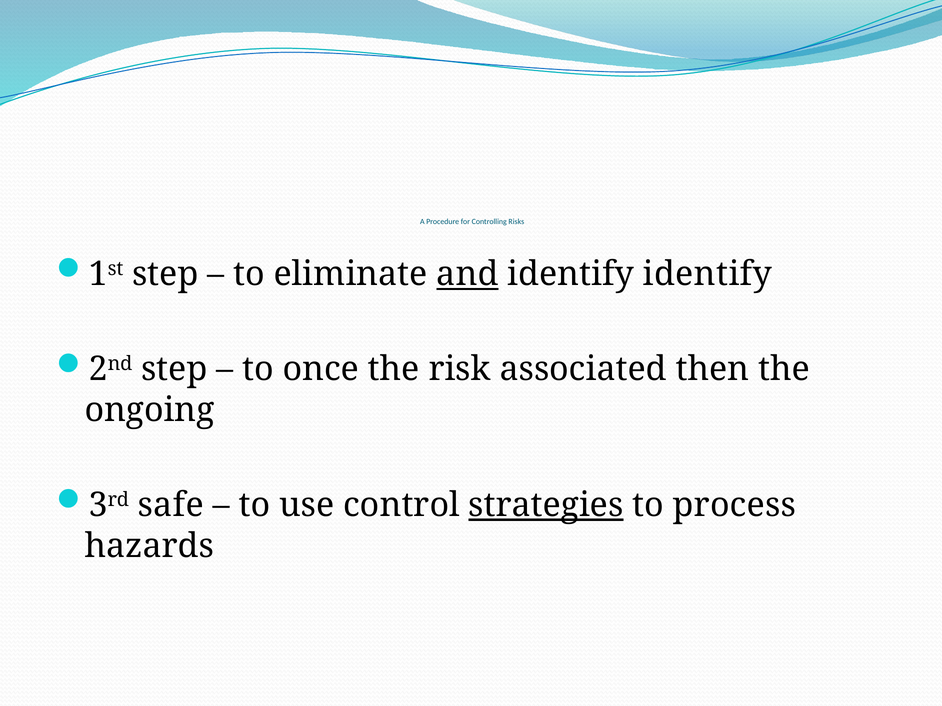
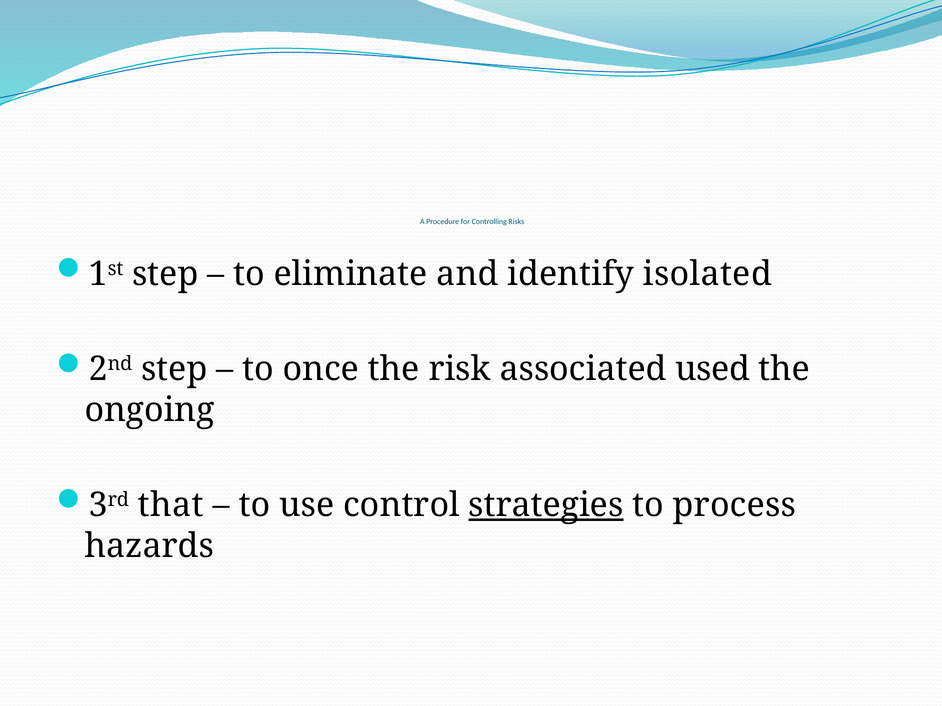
and underline: present -> none
identify identify: identify -> isolated
then: then -> used
safe: safe -> that
